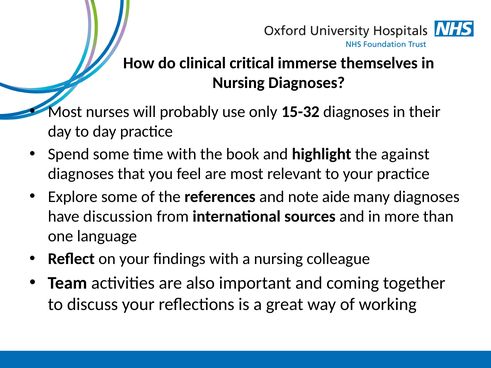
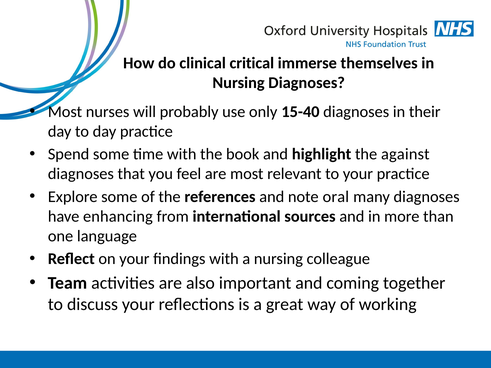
15-32: 15-32 -> 15-40
aide: aide -> oral
discussion: discussion -> enhancing
